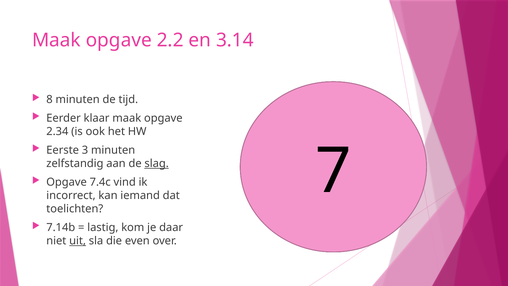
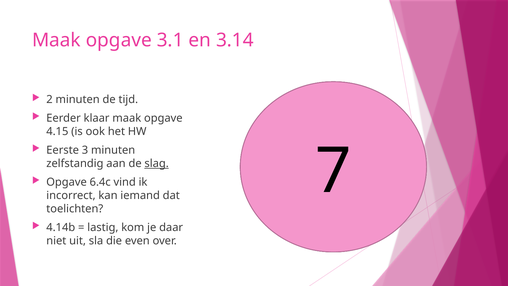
2.2: 2.2 -> 3.1
8: 8 -> 2
2.34: 2.34 -> 4.15
7.4c: 7.4c -> 6.4c
7.14b: 7.14b -> 4.14b
uit underline: present -> none
